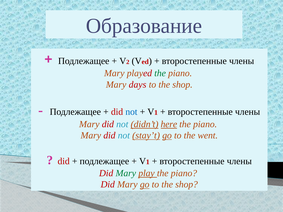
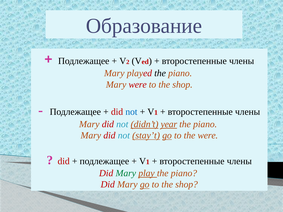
the at (160, 73) colour: green -> black
Mary days: days -> were
here: here -> year
the went: went -> were
